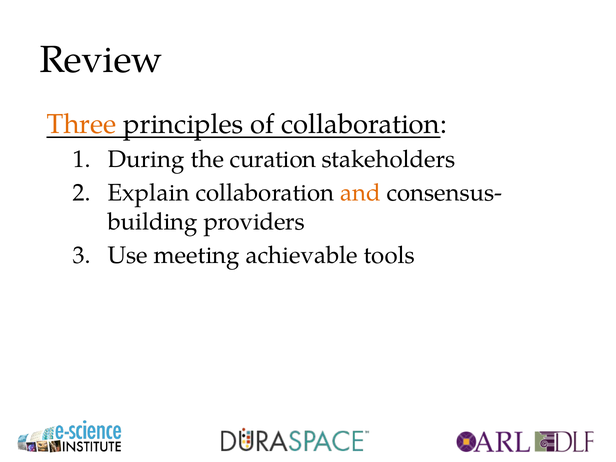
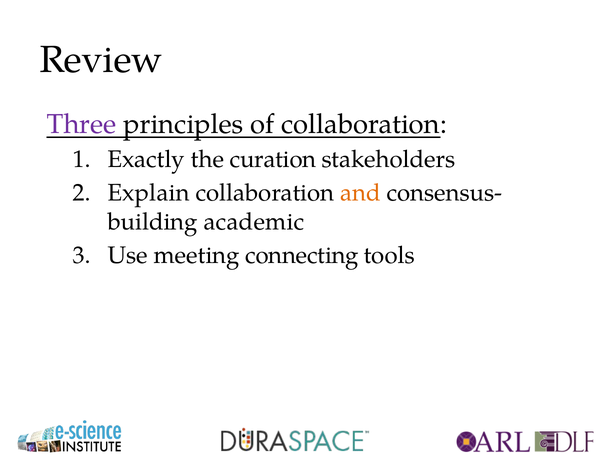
Three colour: orange -> purple
During: During -> Exactly
providers: providers -> academic
achievable: achievable -> connecting
